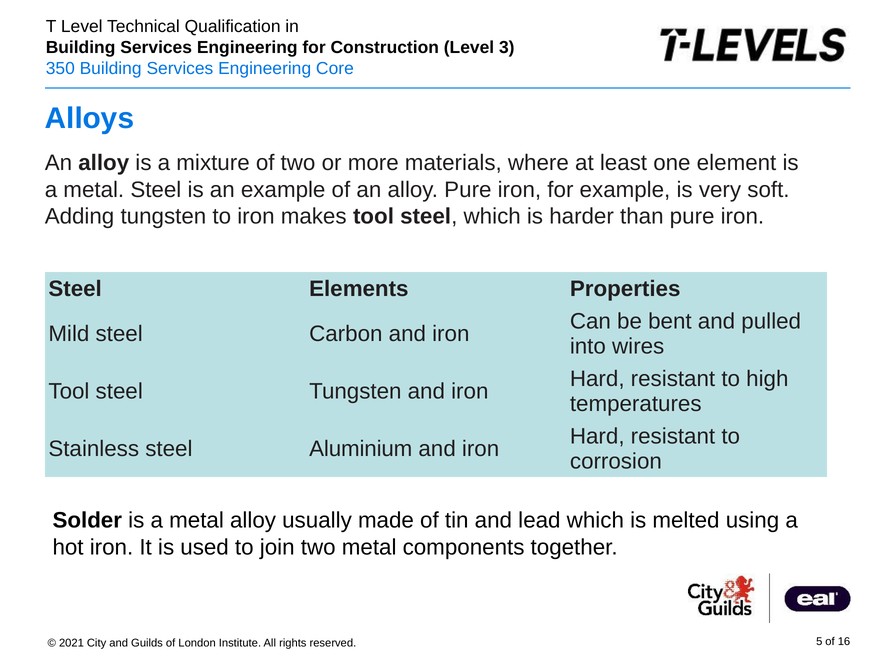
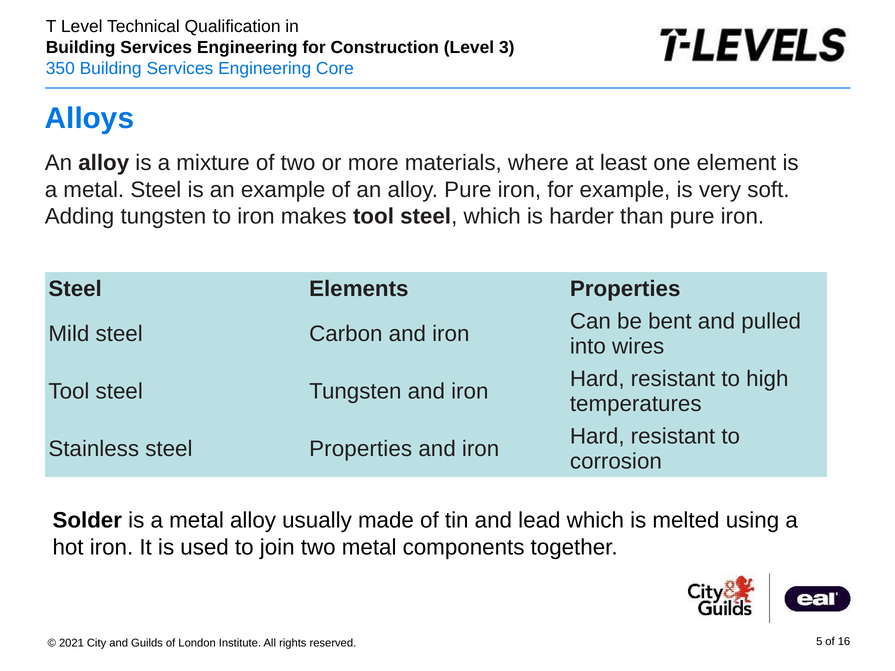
steel Aluminium: Aluminium -> Properties
